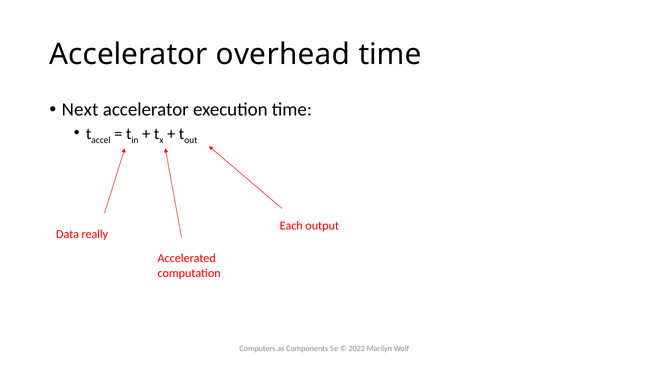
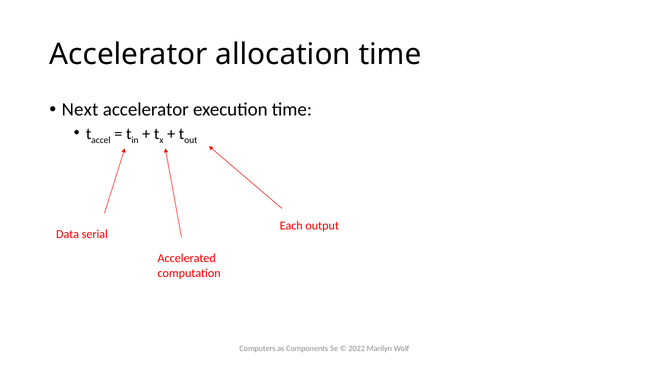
overhead: overhead -> allocation
really: really -> serial
